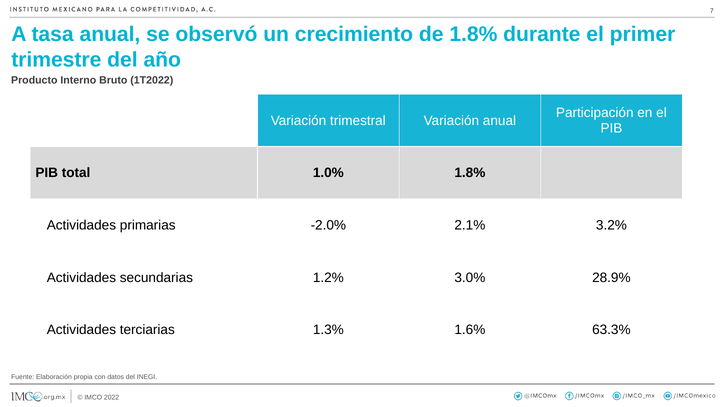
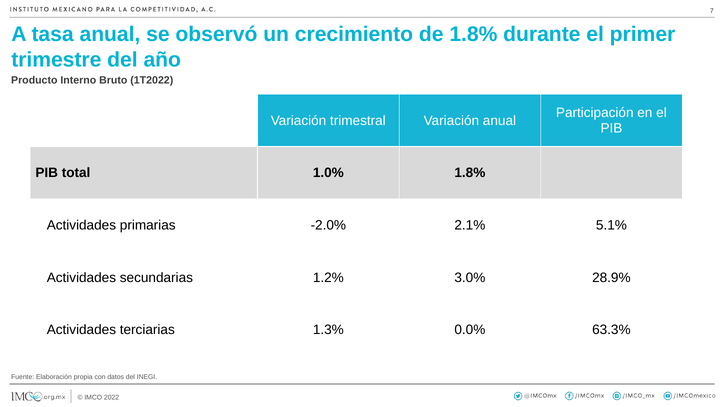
3.2%: 3.2% -> 5.1%
1.6%: 1.6% -> 0.0%
